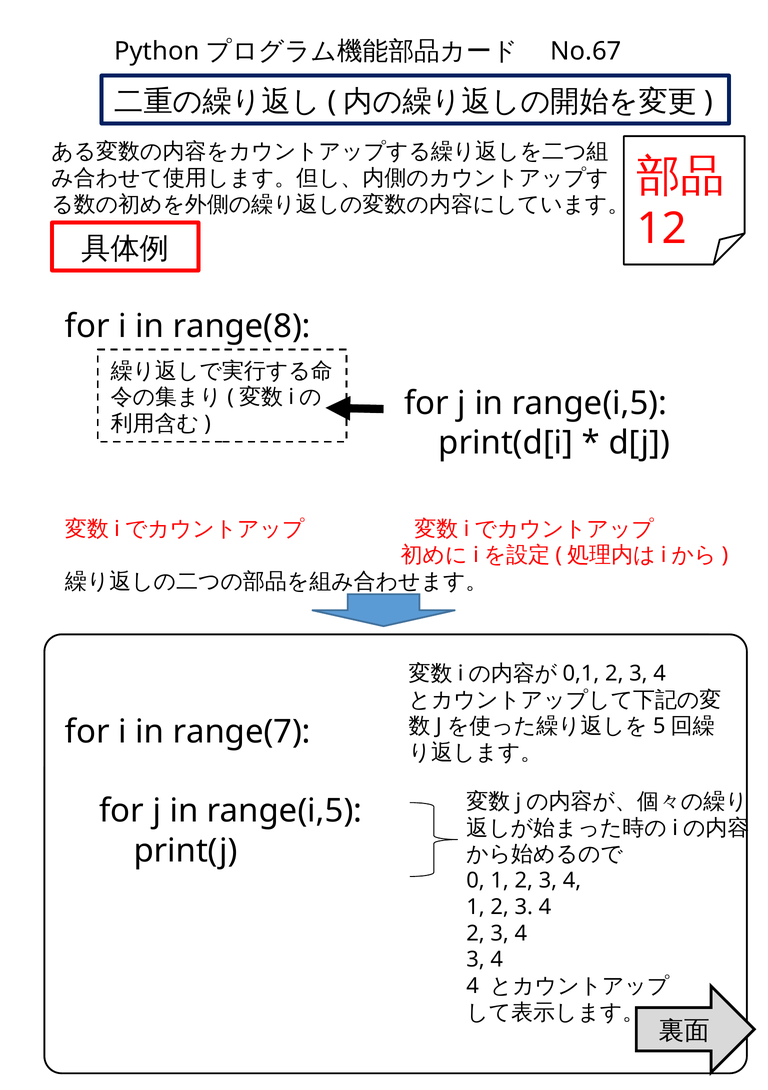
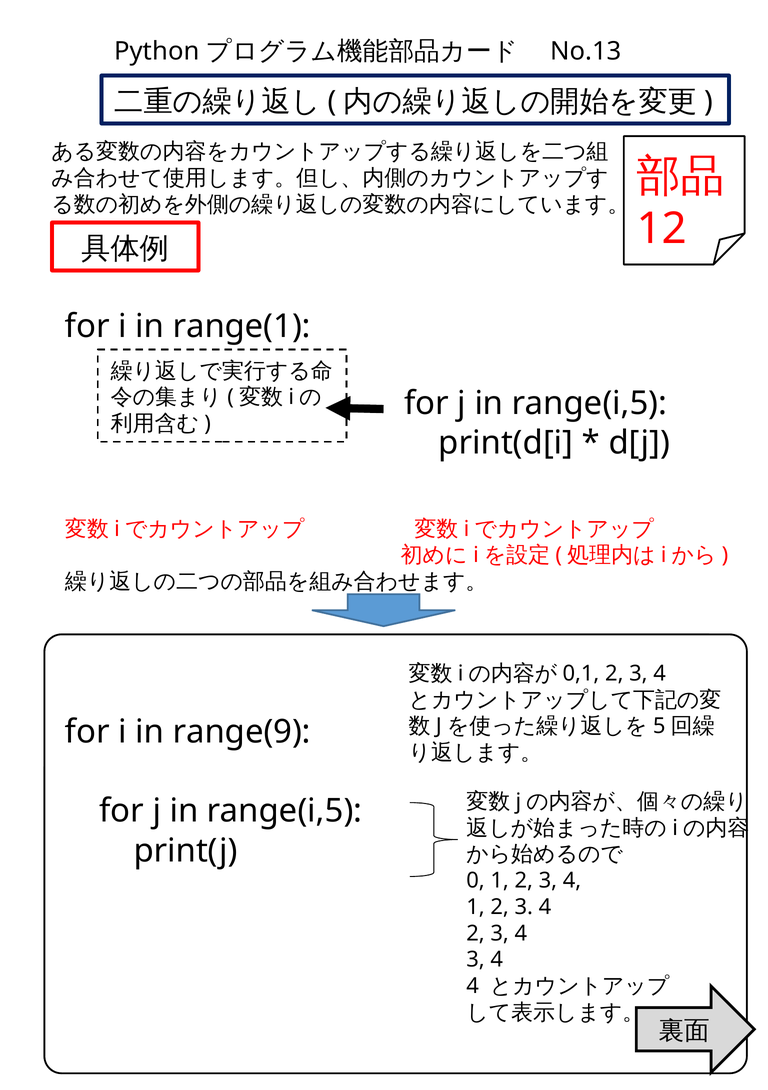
No.67: No.67 -> No.13
range(8: range(8 -> range(1
range(7: range(7 -> range(9
